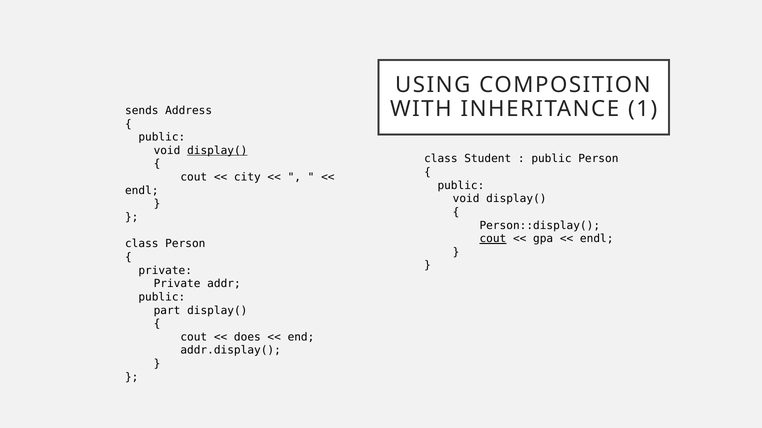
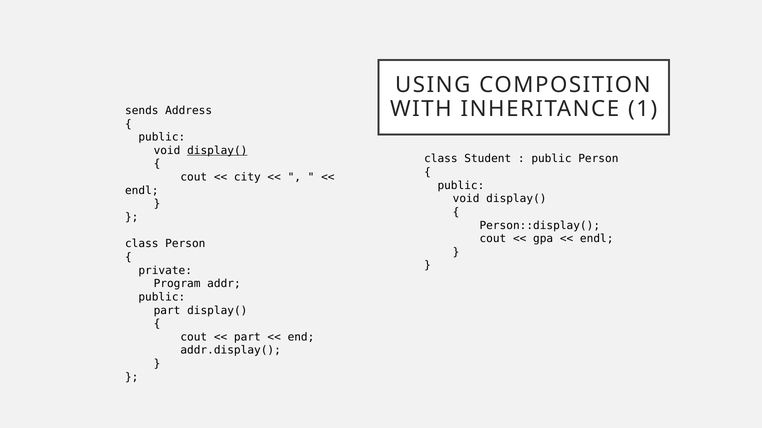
cout at (493, 239) underline: present -> none
Private at (177, 284): Private -> Program
does at (247, 337): does -> part
